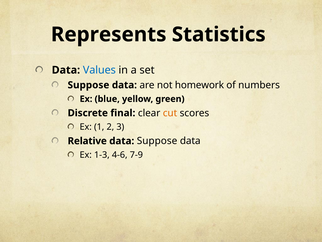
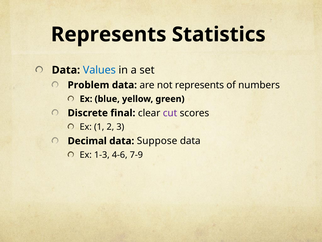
Suppose at (88, 85): Suppose -> Problem
not homework: homework -> represents
cut colour: orange -> purple
Relative: Relative -> Decimal
